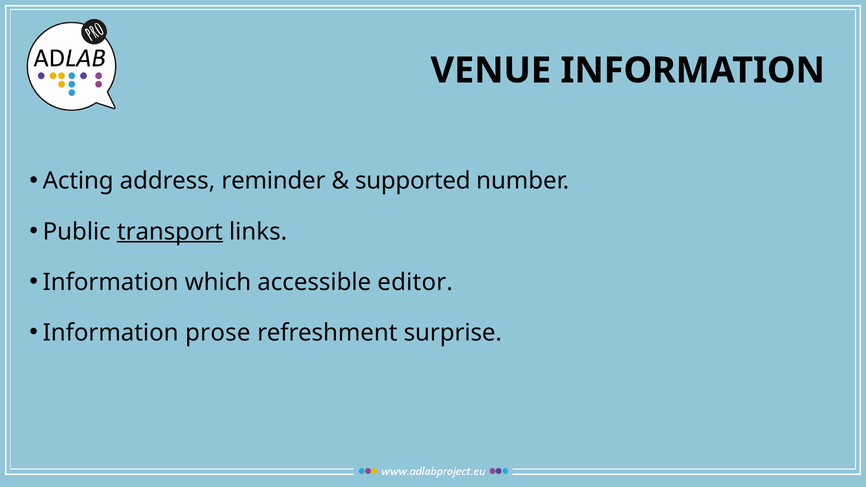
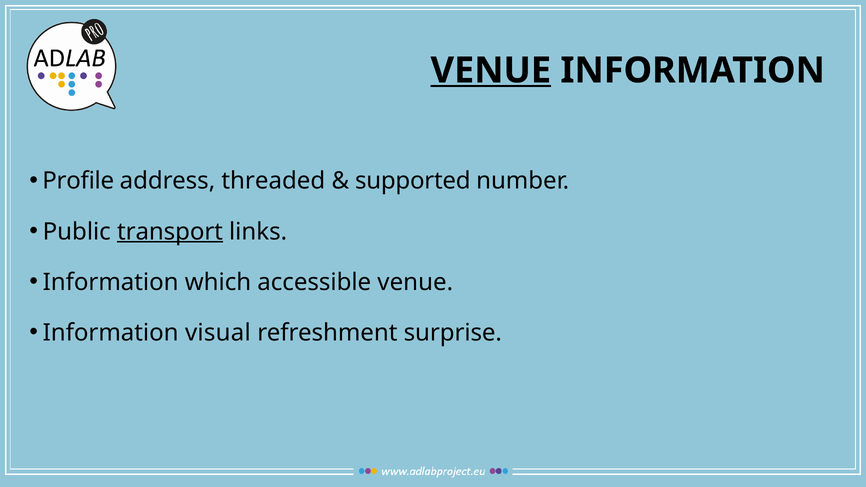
VENUE at (491, 70) underline: none -> present
Acting: Acting -> Profile
reminder: reminder -> threaded
accessible editor: editor -> venue
prose: prose -> visual
